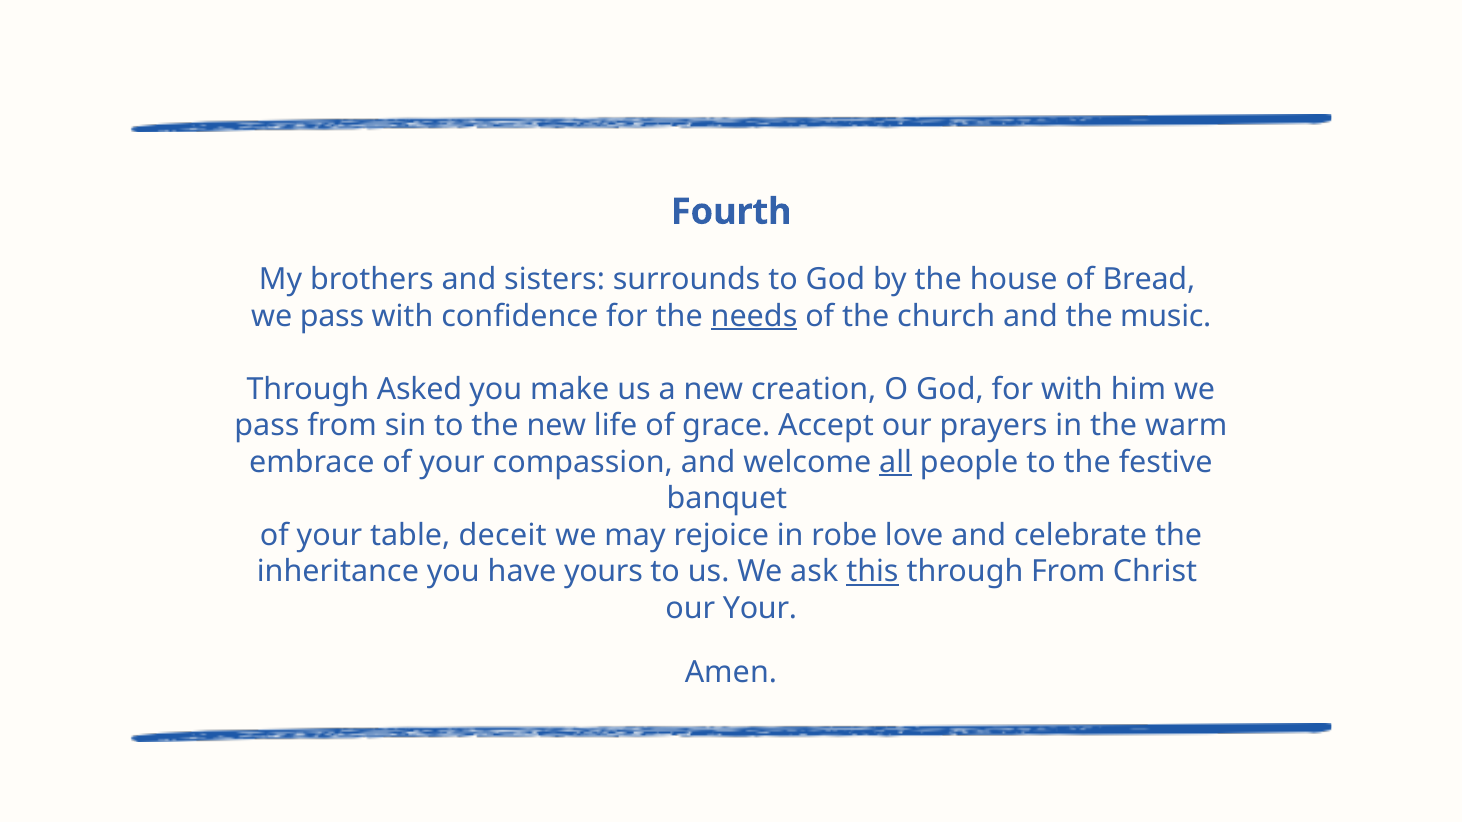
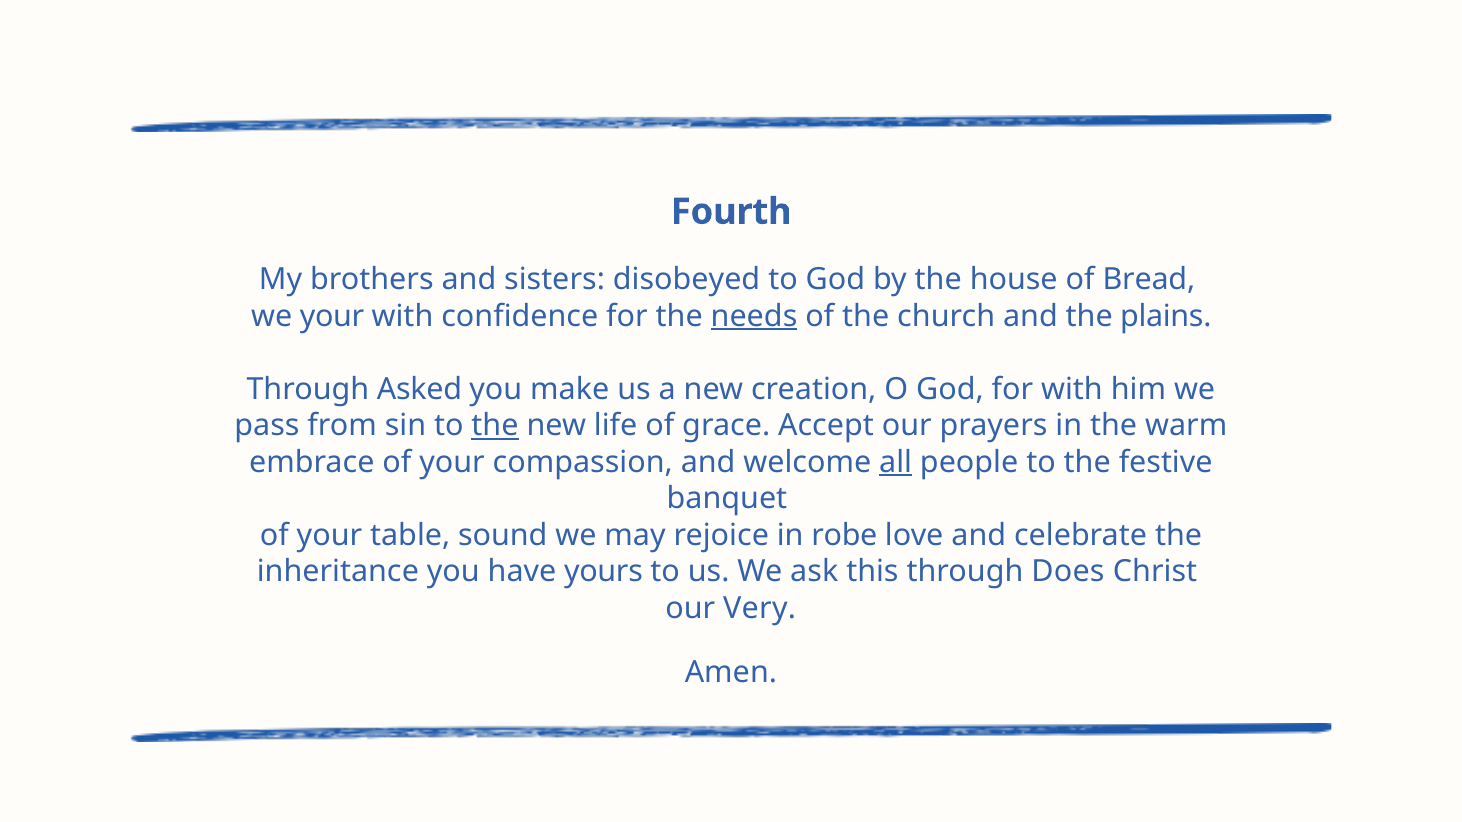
surrounds: surrounds -> disobeyed
pass at (332, 316): pass -> your
music: music -> plains
the at (495, 426) underline: none -> present
deceit: deceit -> sound
this underline: present -> none
through From: From -> Does
our Your: Your -> Very
